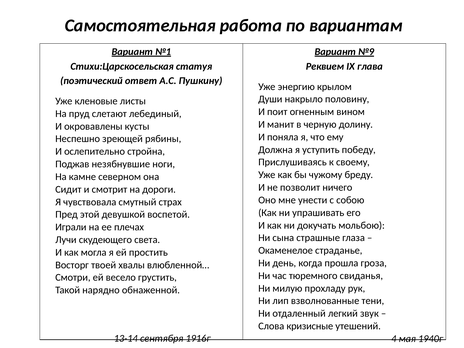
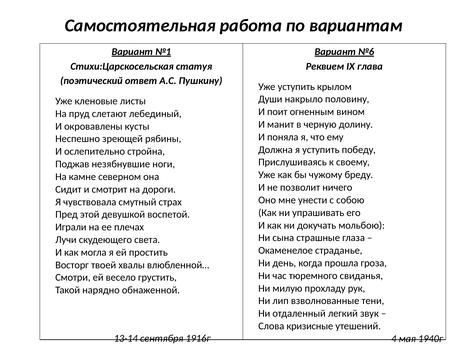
№9: №9 -> №6
Уже энергию: энергию -> уступить
